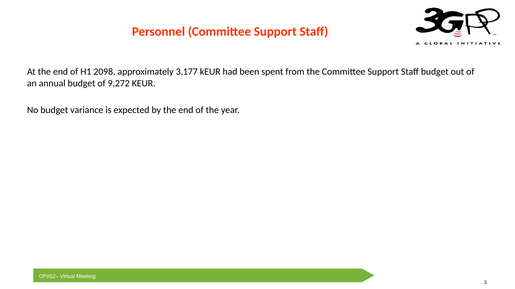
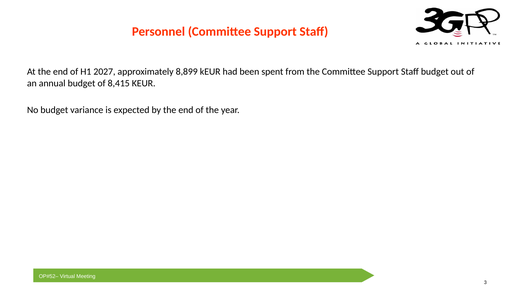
2098: 2098 -> 2027
3,177: 3,177 -> 8,899
9,272: 9,272 -> 8,415
